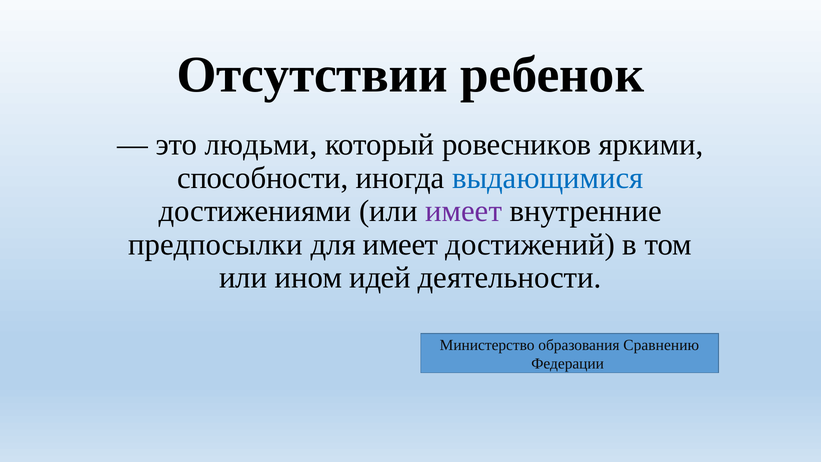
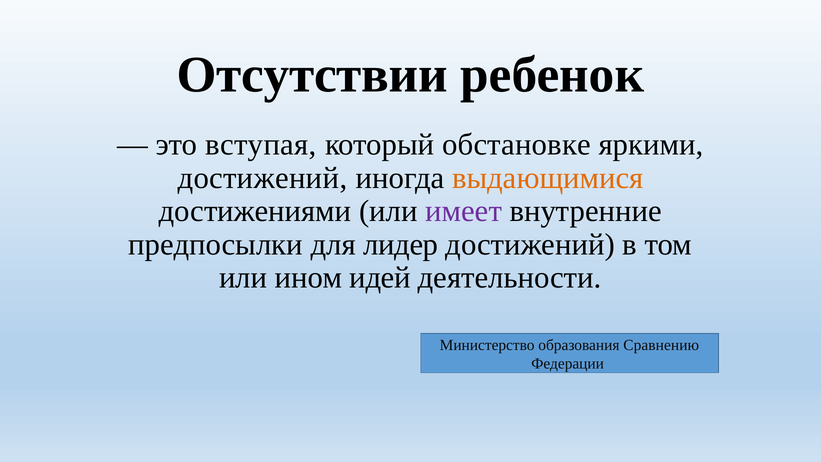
людьми: людьми -> вступая
ровесников: ровесников -> обстановке
способности at (263, 178): способности -> достижений
выдающимися colour: blue -> orange
для имеет: имеет -> лидер
